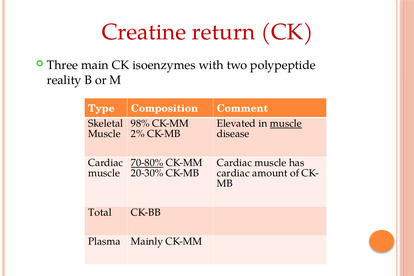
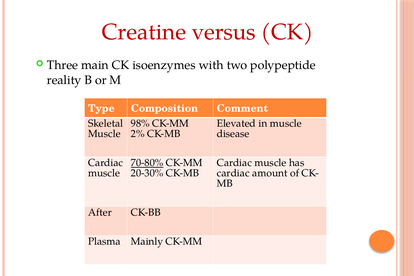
return: return -> versus
muscle at (286, 124) underline: present -> none
Total: Total -> After
